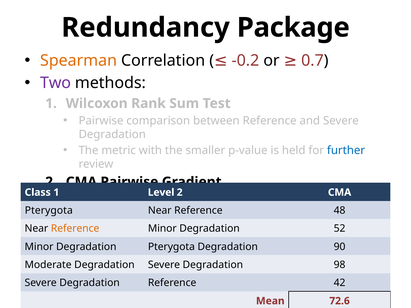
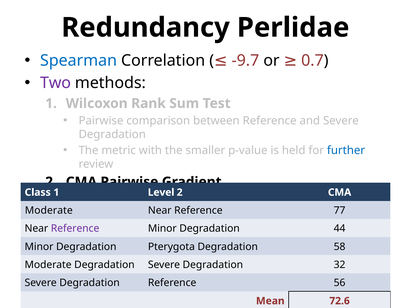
Package: Package -> Perlidae
Spearman colour: orange -> blue
-0.2: -0.2 -> -9.7
Pterygota at (49, 211): Pterygota -> Moderate
48: 48 -> 77
Reference at (75, 229) colour: orange -> purple
52: 52 -> 44
90: 90 -> 58
98: 98 -> 32
42: 42 -> 56
